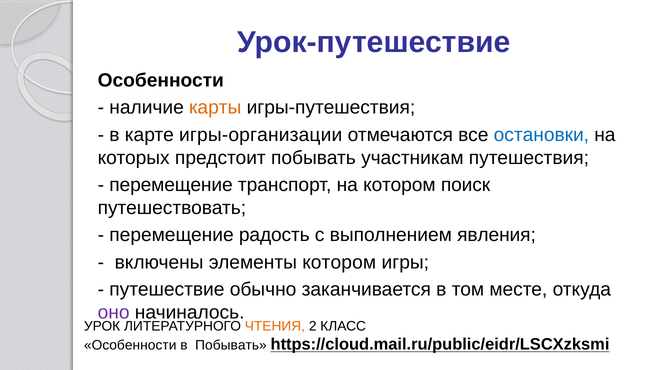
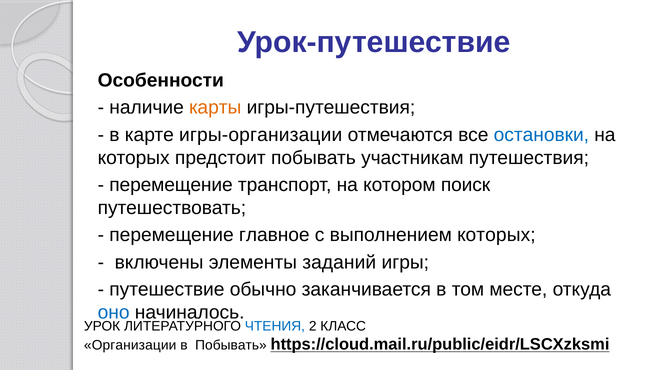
радость: радость -> главное
выполнением явления: явления -> которых
элементы котором: котором -> заданий
оно colour: purple -> blue
ЧТЕНИЯ colour: orange -> blue
Особенности at (130, 346): Особенности -> Организации
